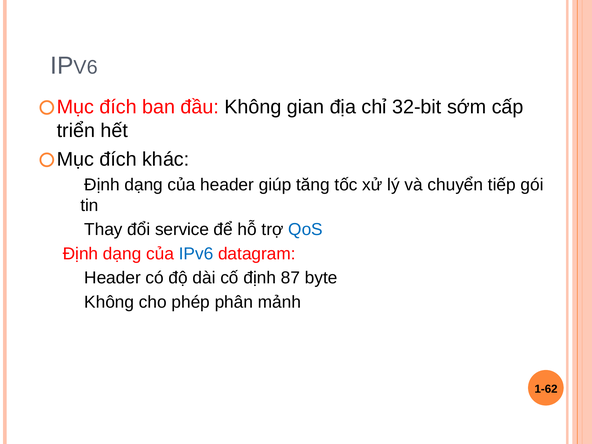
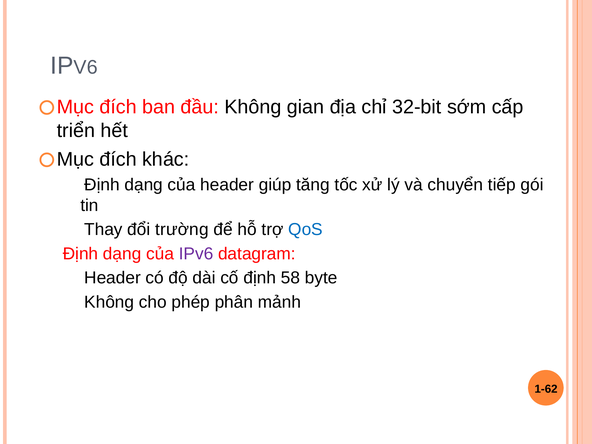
service: service -> trường
IPv6 colour: blue -> purple
87: 87 -> 58
